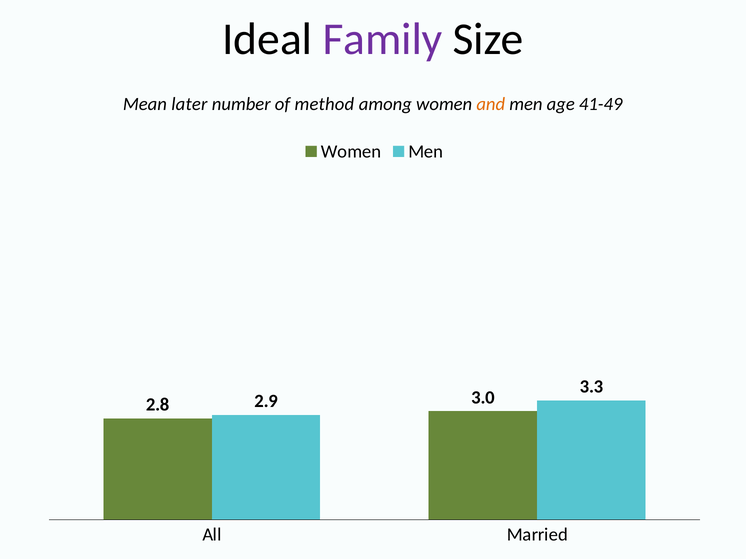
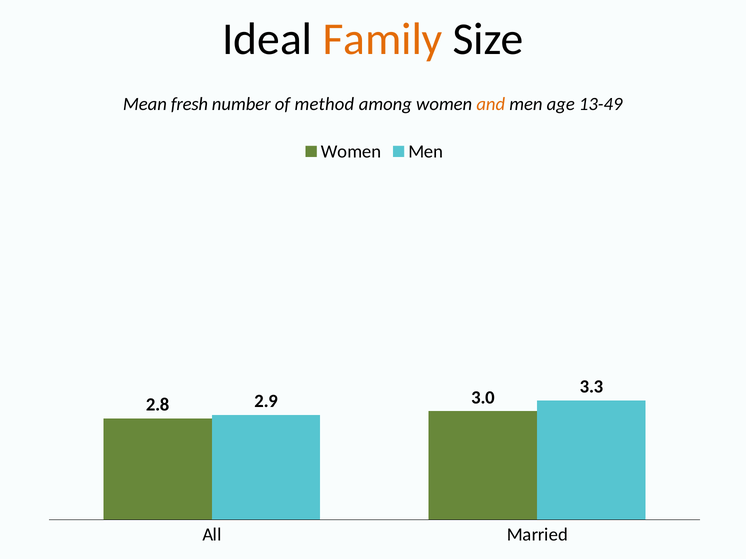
Family colour: purple -> orange
later: later -> fresh
41-49: 41-49 -> 13-49
